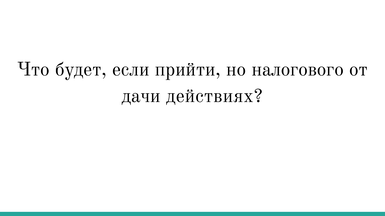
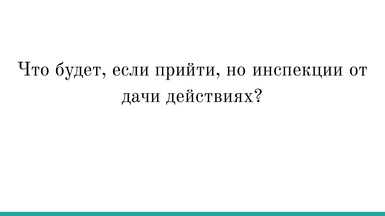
налогового: налогового -> инспекции
